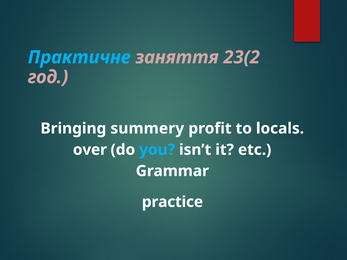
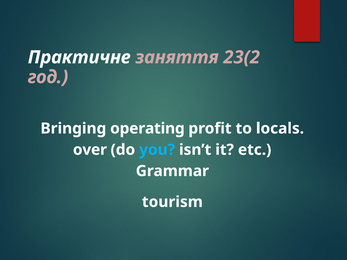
Практичне colour: light blue -> white
summery: summery -> operating
practice: practice -> tourism
